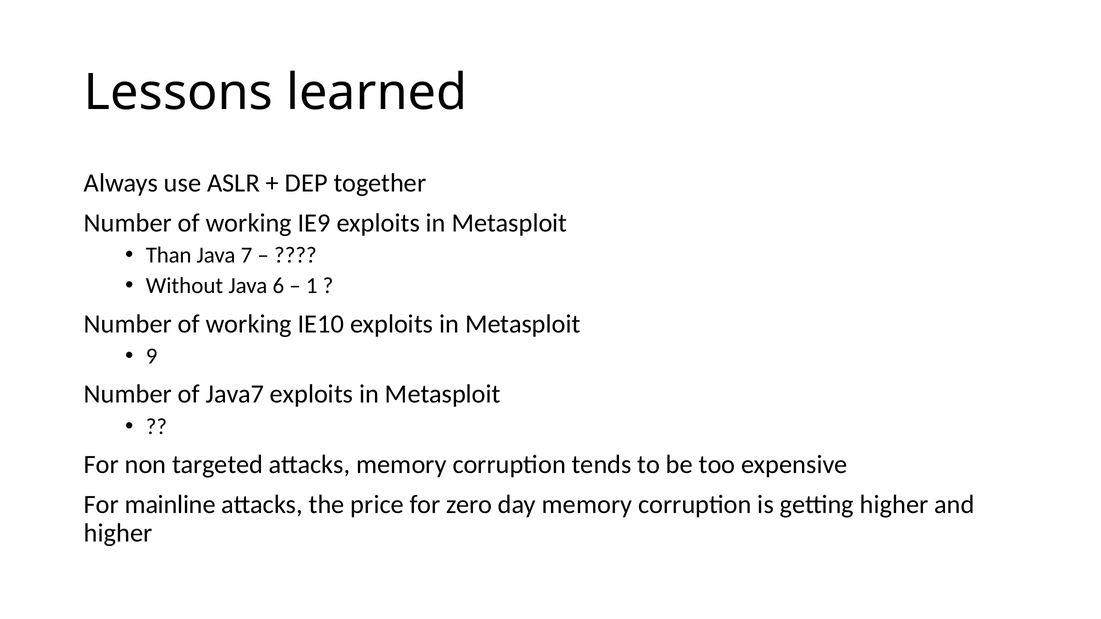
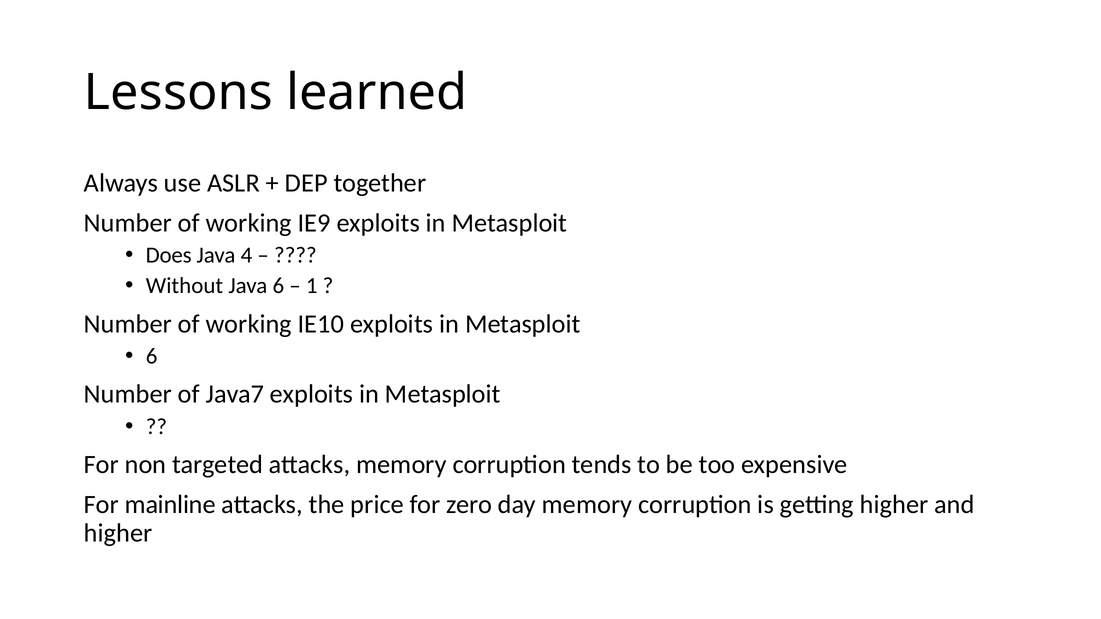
Than: Than -> Does
7: 7 -> 4
9 at (152, 356): 9 -> 6
